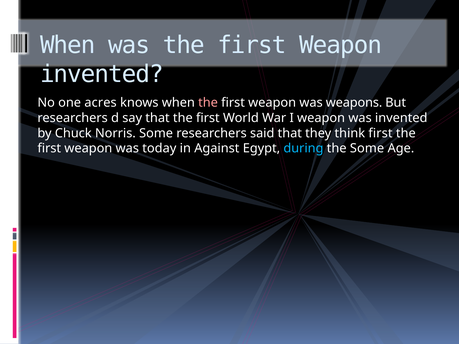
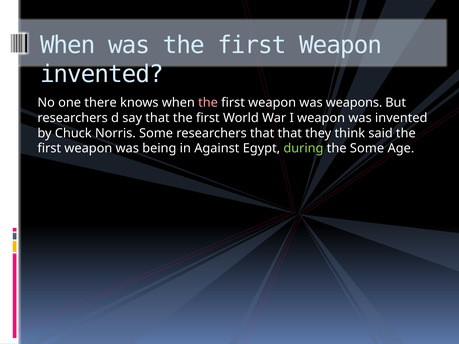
acres: acres -> there
researchers said: said -> that
think first: first -> said
today: today -> being
during colour: light blue -> light green
